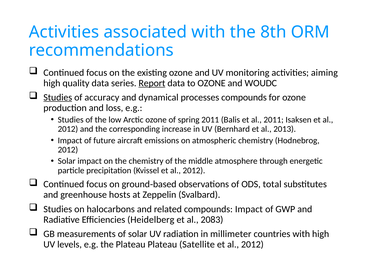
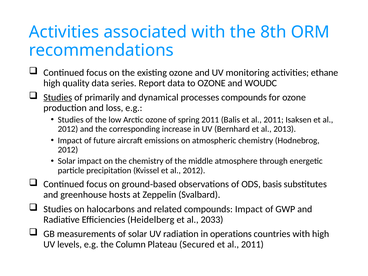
aiming: aiming -> ethane
Report underline: present -> none
accuracy: accuracy -> primarily
total: total -> basis
2083: 2083 -> 2033
millimeter: millimeter -> operations
the Plateau: Plateau -> Column
Satellite: Satellite -> Secured
2012 at (252, 244): 2012 -> 2011
